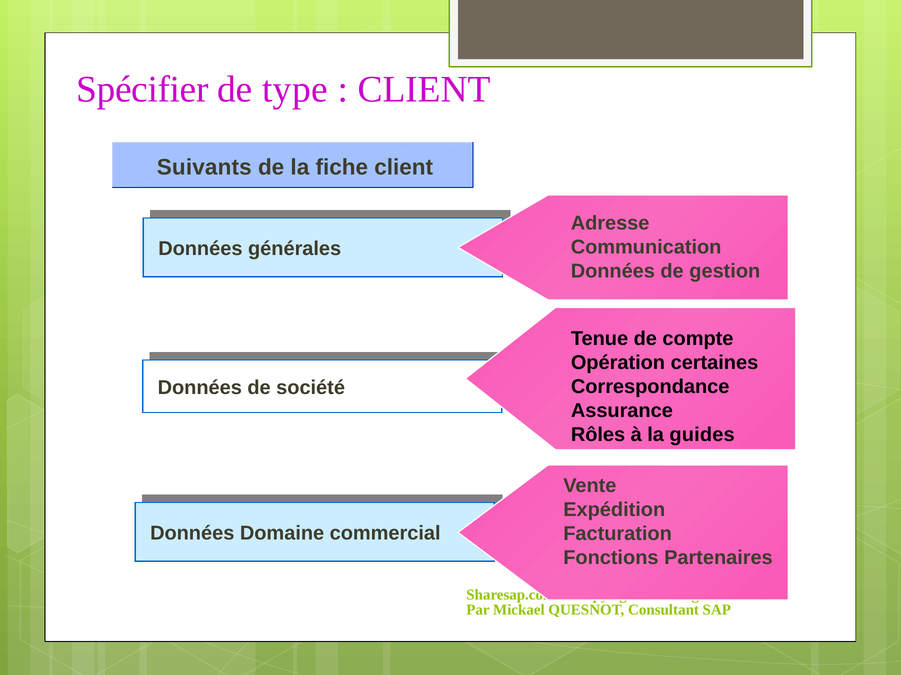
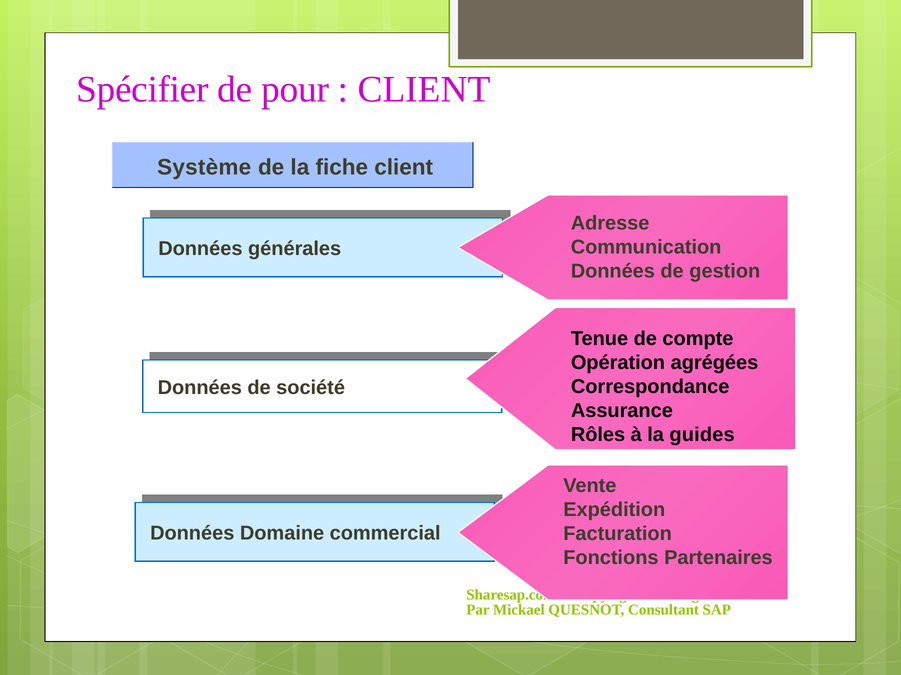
type: type -> pour
Suivants: Suivants -> Système
certaines: certaines -> agrégées
